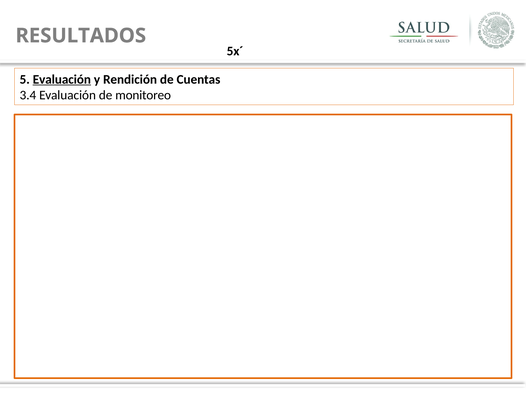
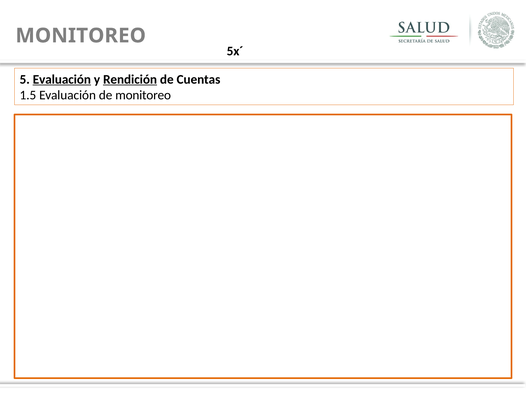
RESULTADOS at (81, 36): RESULTADOS -> MONITOREO
Rendición underline: none -> present
3.4: 3.4 -> 1.5
